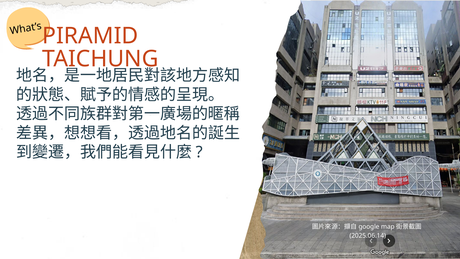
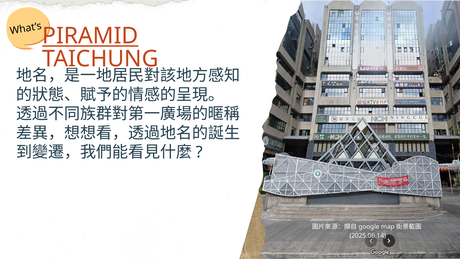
PIRAMID underline: none -> present
